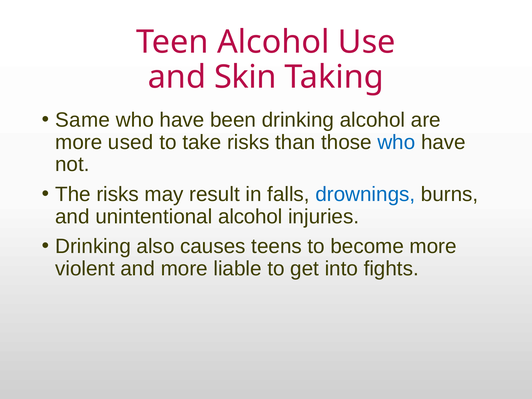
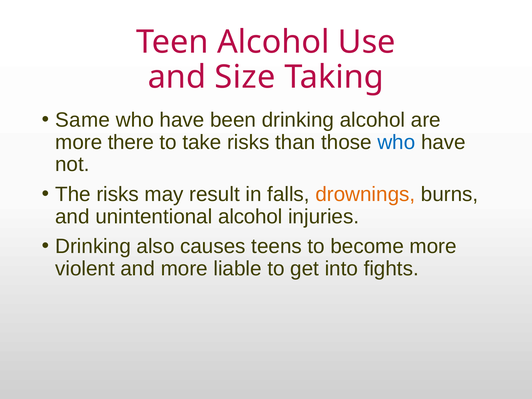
Skin: Skin -> Size
used: used -> there
drownings colour: blue -> orange
